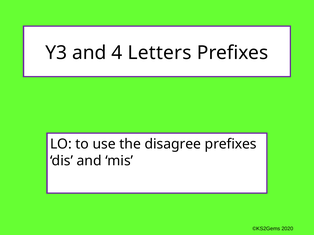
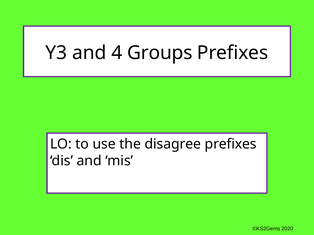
Letters: Letters -> Groups
